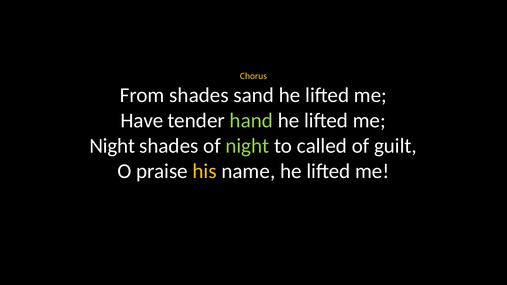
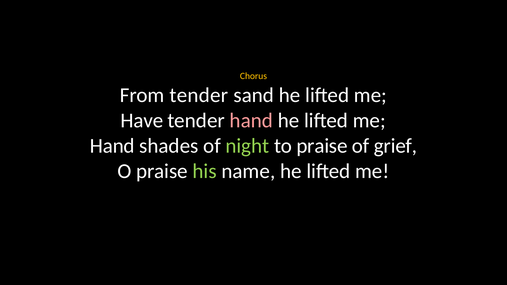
From shades: shades -> tender
hand at (251, 120) colour: light green -> pink
Night at (112, 146): Night -> Hand
to called: called -> praise
guilt: guilt -> grief
his colour: yellow -> light green
